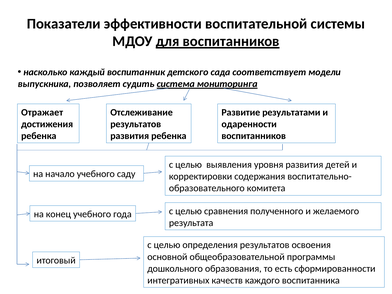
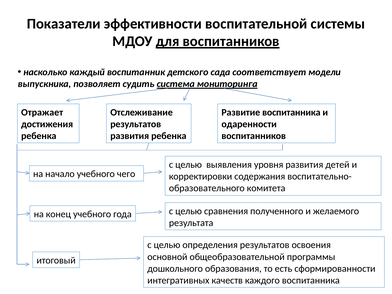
Развитие результатами: результатами -> воспитанника
саду: саду -> чего
